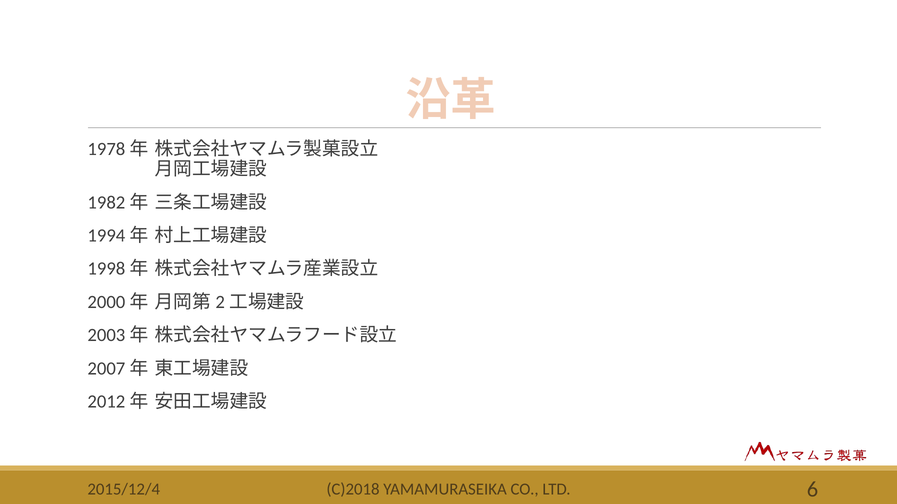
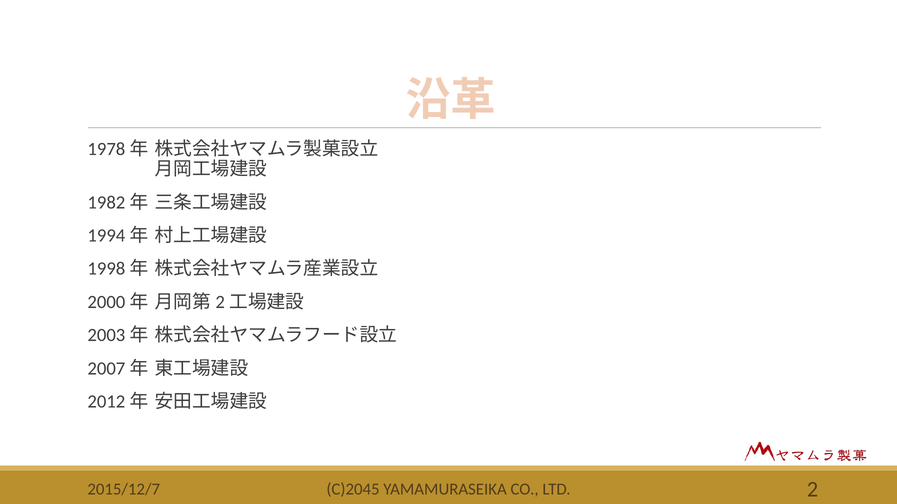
C)2018: C)2018 -> C)2045
6: 6 -> 2
2015/12/4: 2015/12/4 -> 2015/12/7
